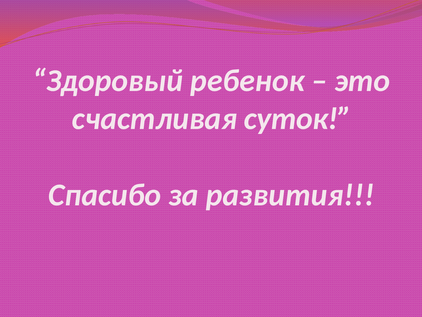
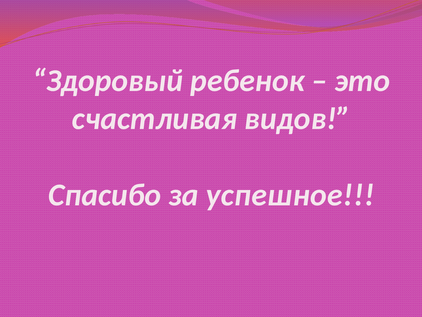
суток: суток -> видов
развития: развития -> успешное
